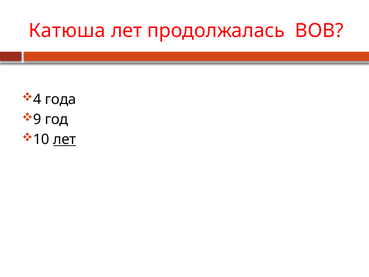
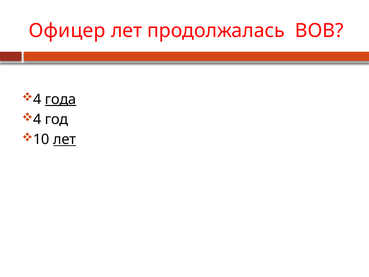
Катюша: Катюша -> Офицер
года underline: none -> present
9 at (37, 119): 9 -> 4
